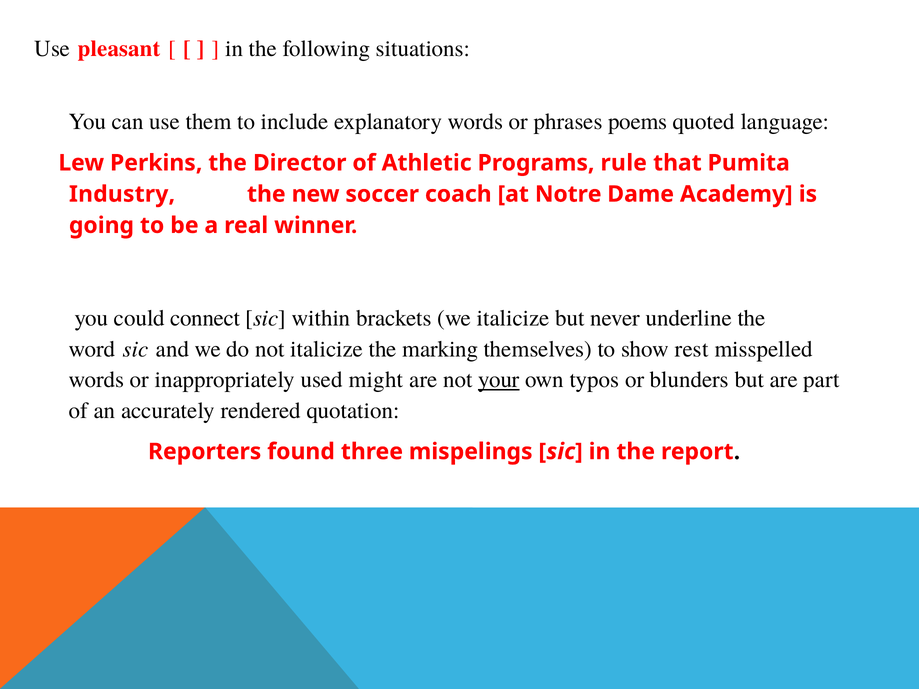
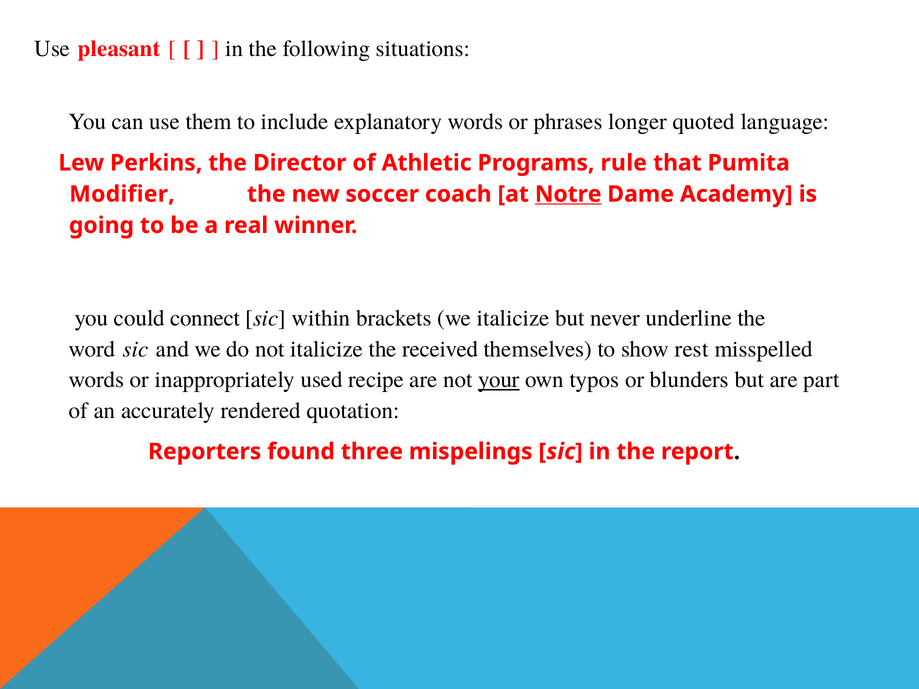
poems: poems -> longer
Industry: Industry -> Modifier
Notre underline: none -> present
marking: marking -> received
might: might -> recipe
